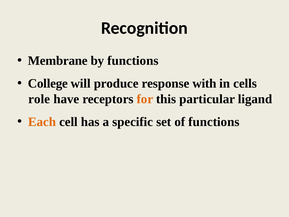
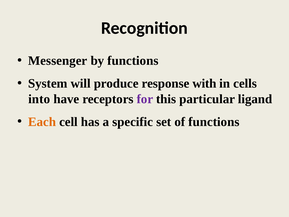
Membrane: Membrane -> Messenger
College: College -> System
role: role -> into
for colour: orange -> purple
